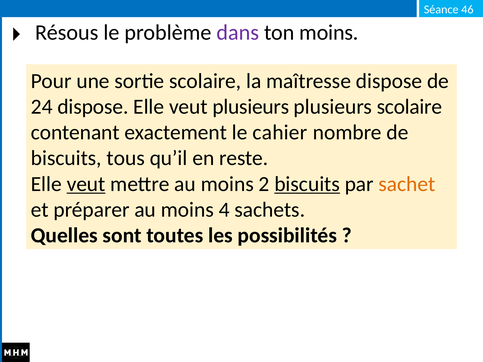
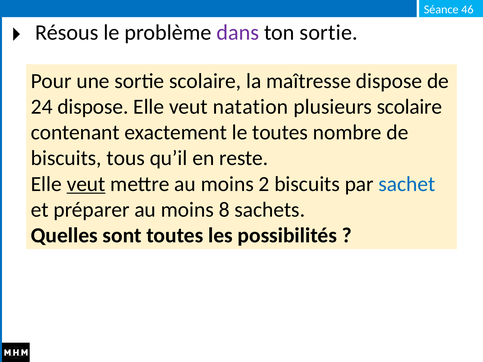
ton moins: moins -> sortie
veut plusieurs: plusieurs -> natation
le cahier: cahier -> toutes
biscuits at (307, 184) underline: present -> none
sachet colour: orange -> blue
4: 4 -> 8
